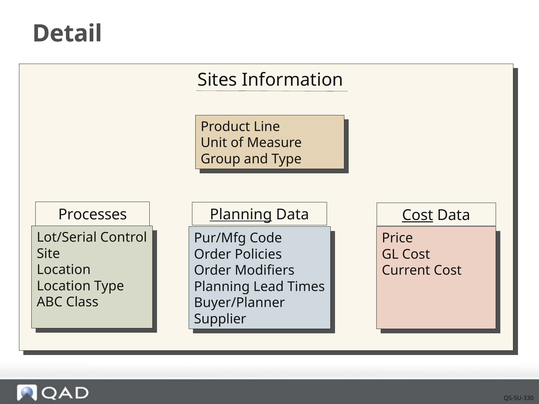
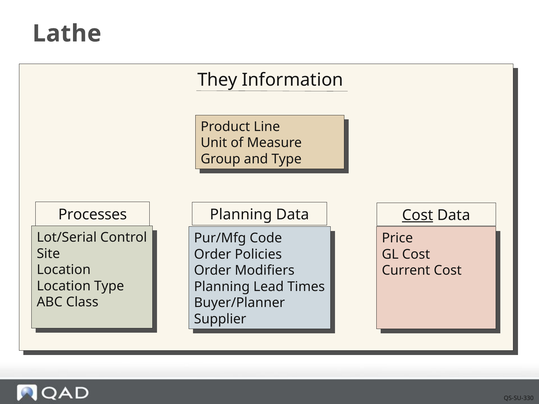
Detail: Detail -> Lathe
Sites: Sites -> They
Planning at (241, 215) underline: present -> none
